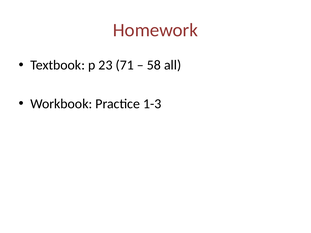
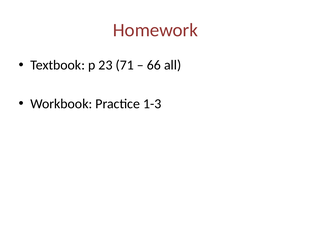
58: 58 -> 66
